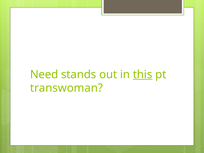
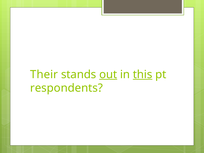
Need: Need -> Their
out underline: none -> present
transwoman: transwoman -> respondents
